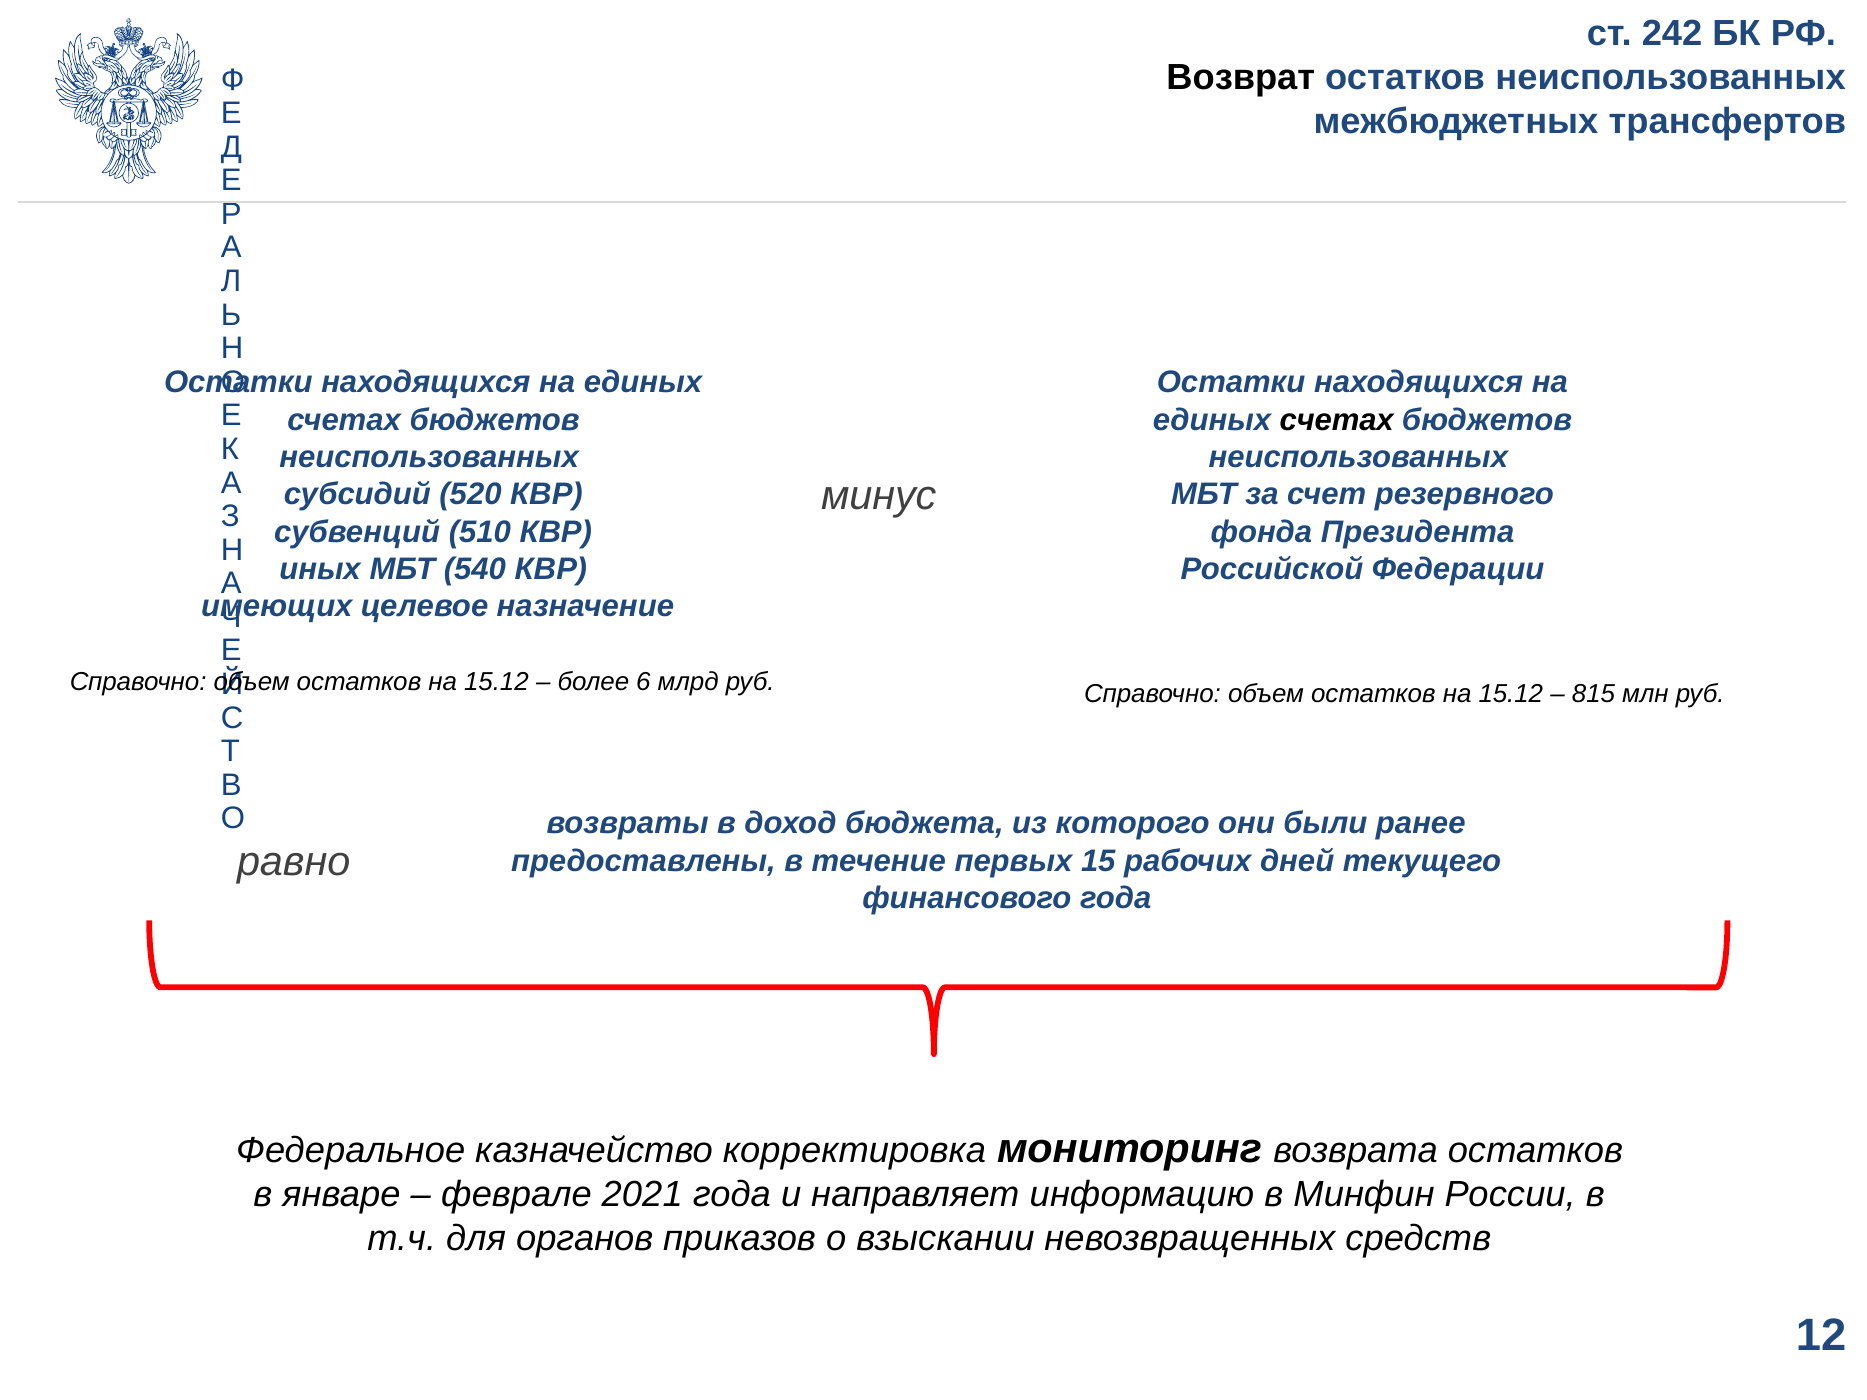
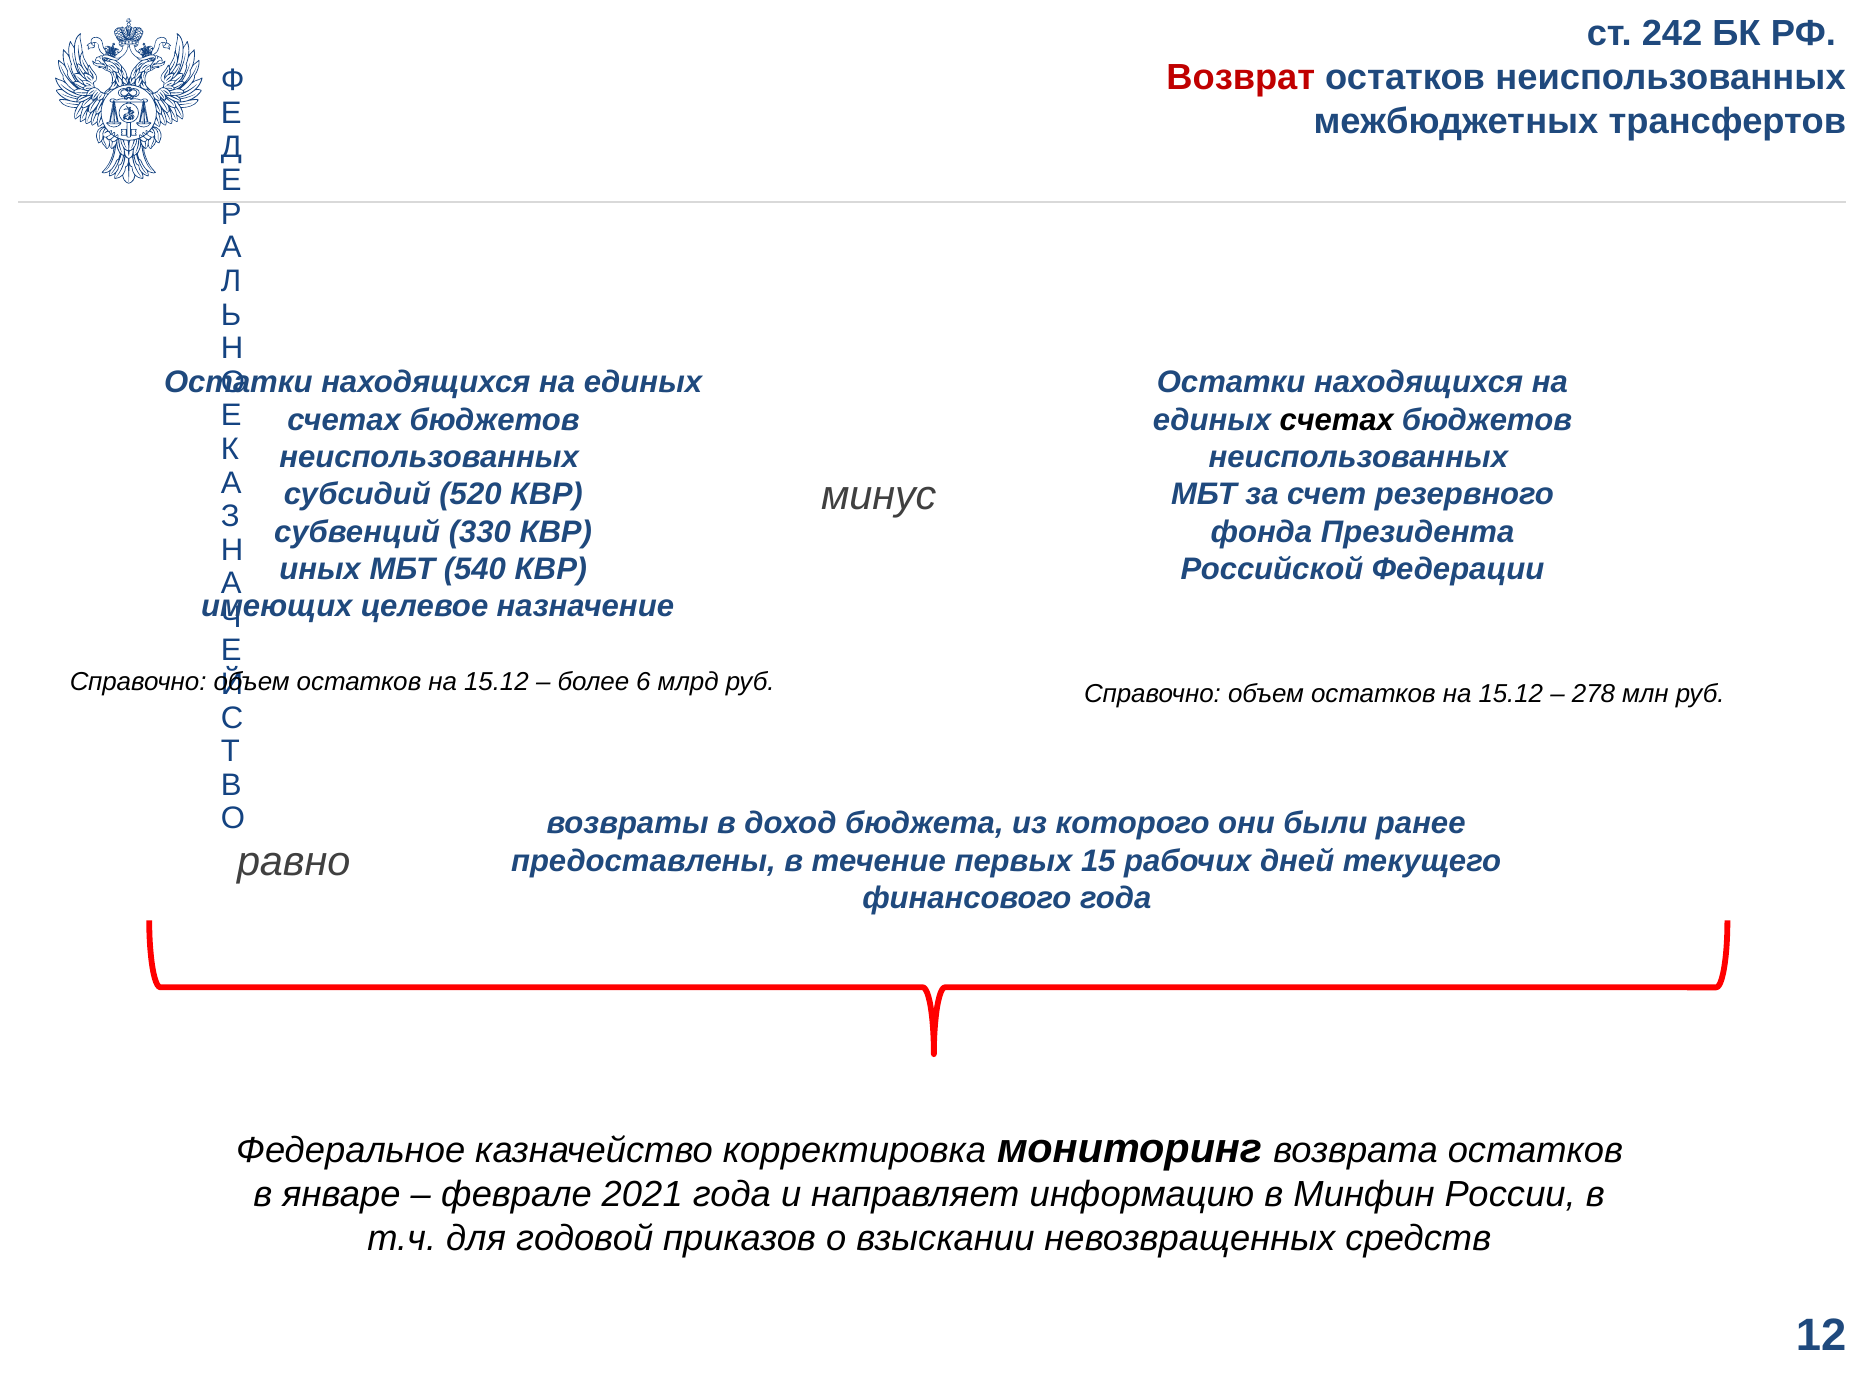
Возврат colour: black -> red
510: 510 -> 330
815: 815 -> 278
органов: органов -> годовой
